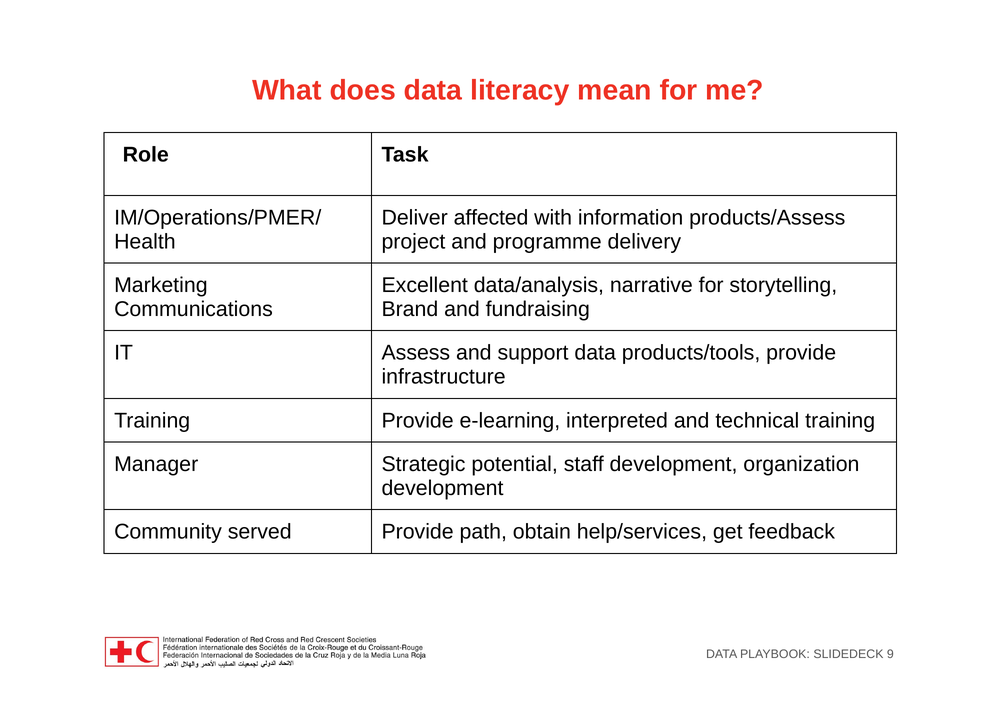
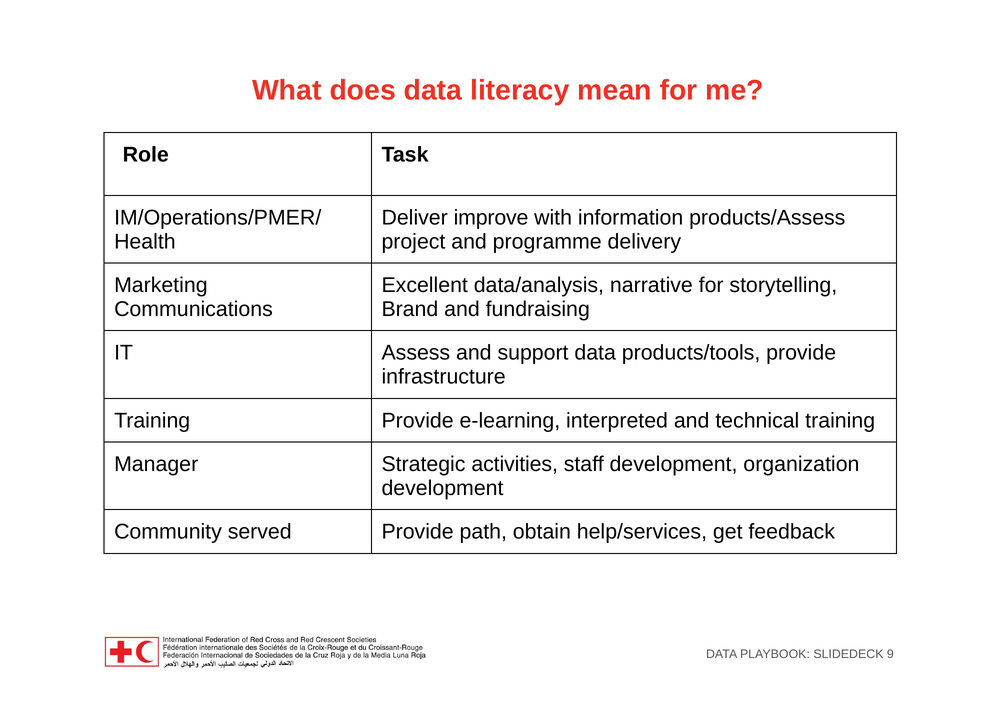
affected: affected -> improve
potential: potential -> activities
